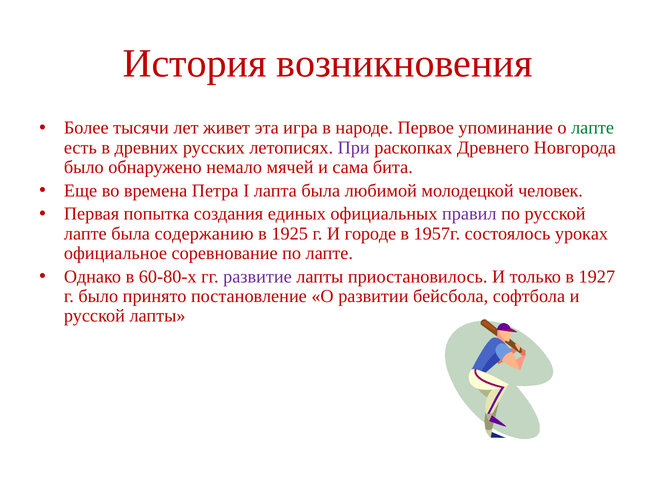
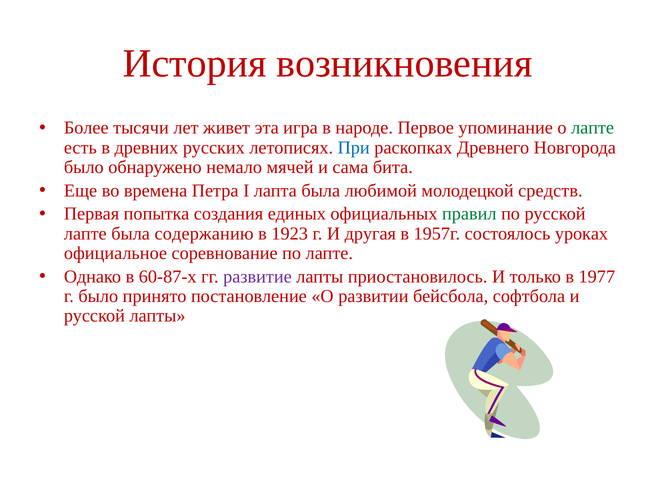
При colour: purple -> blue
человек: человек -> средств
правил colour: purple -> green
1925: 1925 -> 1923
городе: городе -> другая
60-80-х: 60-80-х -> 60-87-х
1927: 1927 -> 1977
